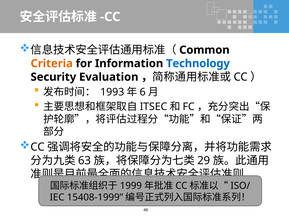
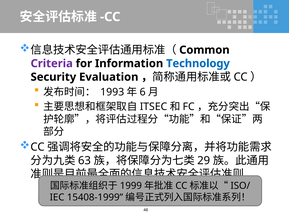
Criteria colour: orange -> purple
